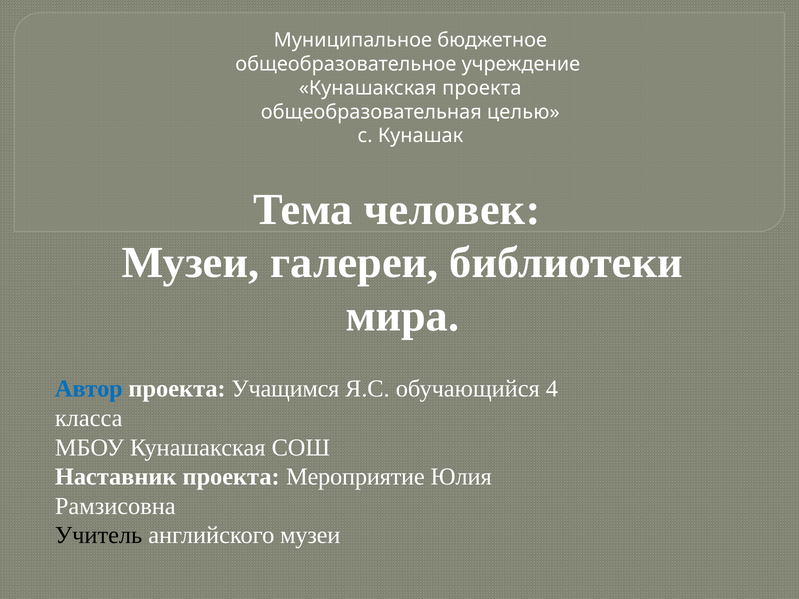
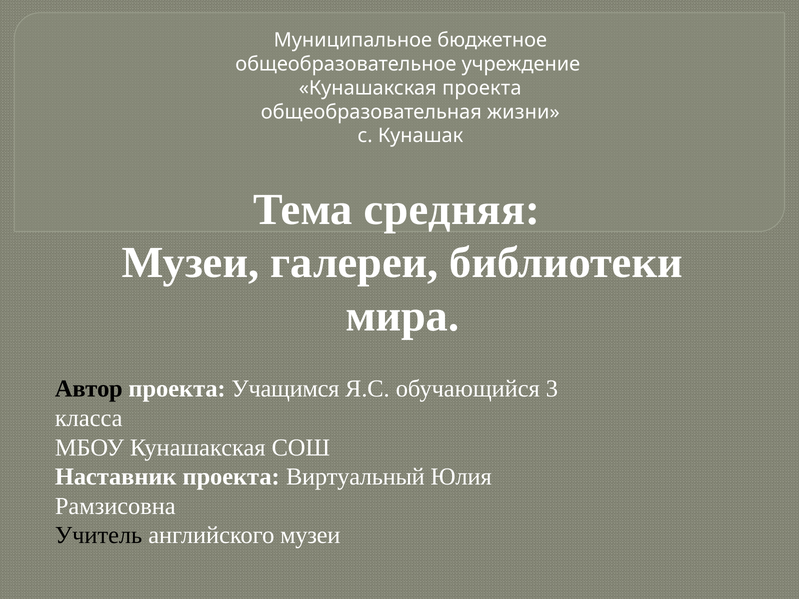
целью: целью -> жизни
человек: человек -> средняя
Автор colour: blue -> black
4: 4 -> 3
Мероприятие: Мероприятие -> Виртуальный
